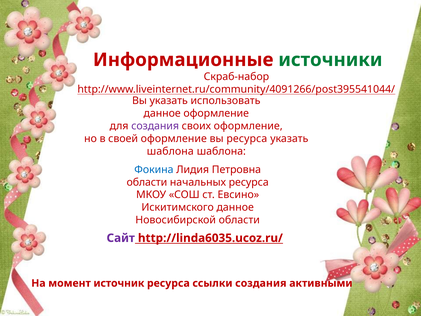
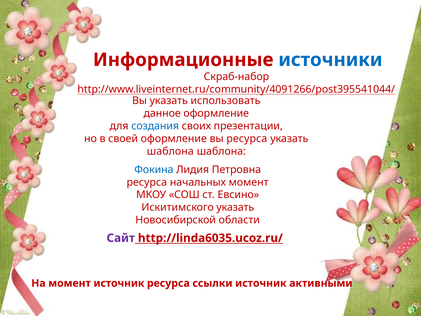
источники colour: green -> blue
создания at (155, 126) colour: purple -> blue
своих оформление: оформление -> презентации
области at (147, 182): области -> ресурса
начальных ресурса: ресурса -> момент
Искитимского данное: данное -> указать
ссылки создания: создания -> источник
